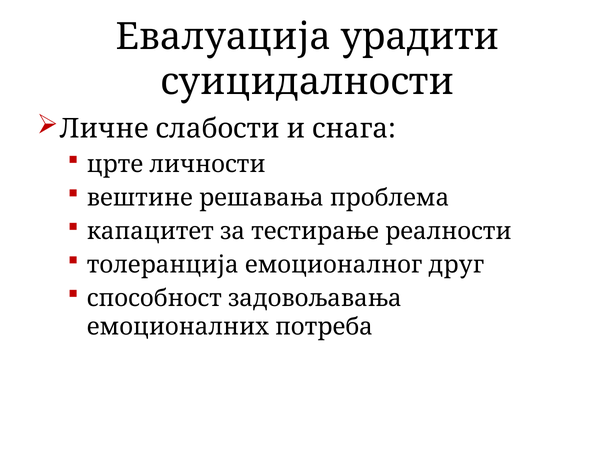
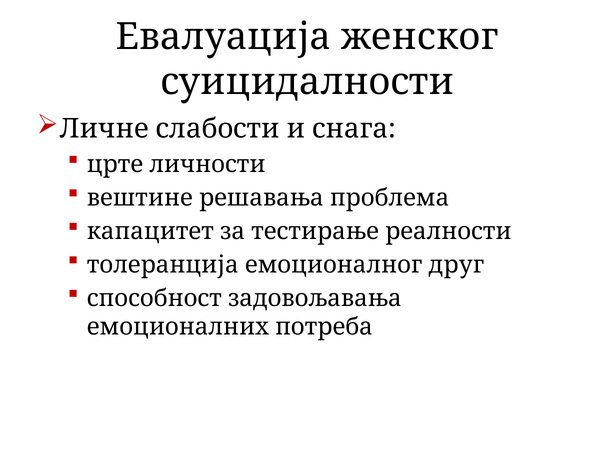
урадити: урадити -> женског
